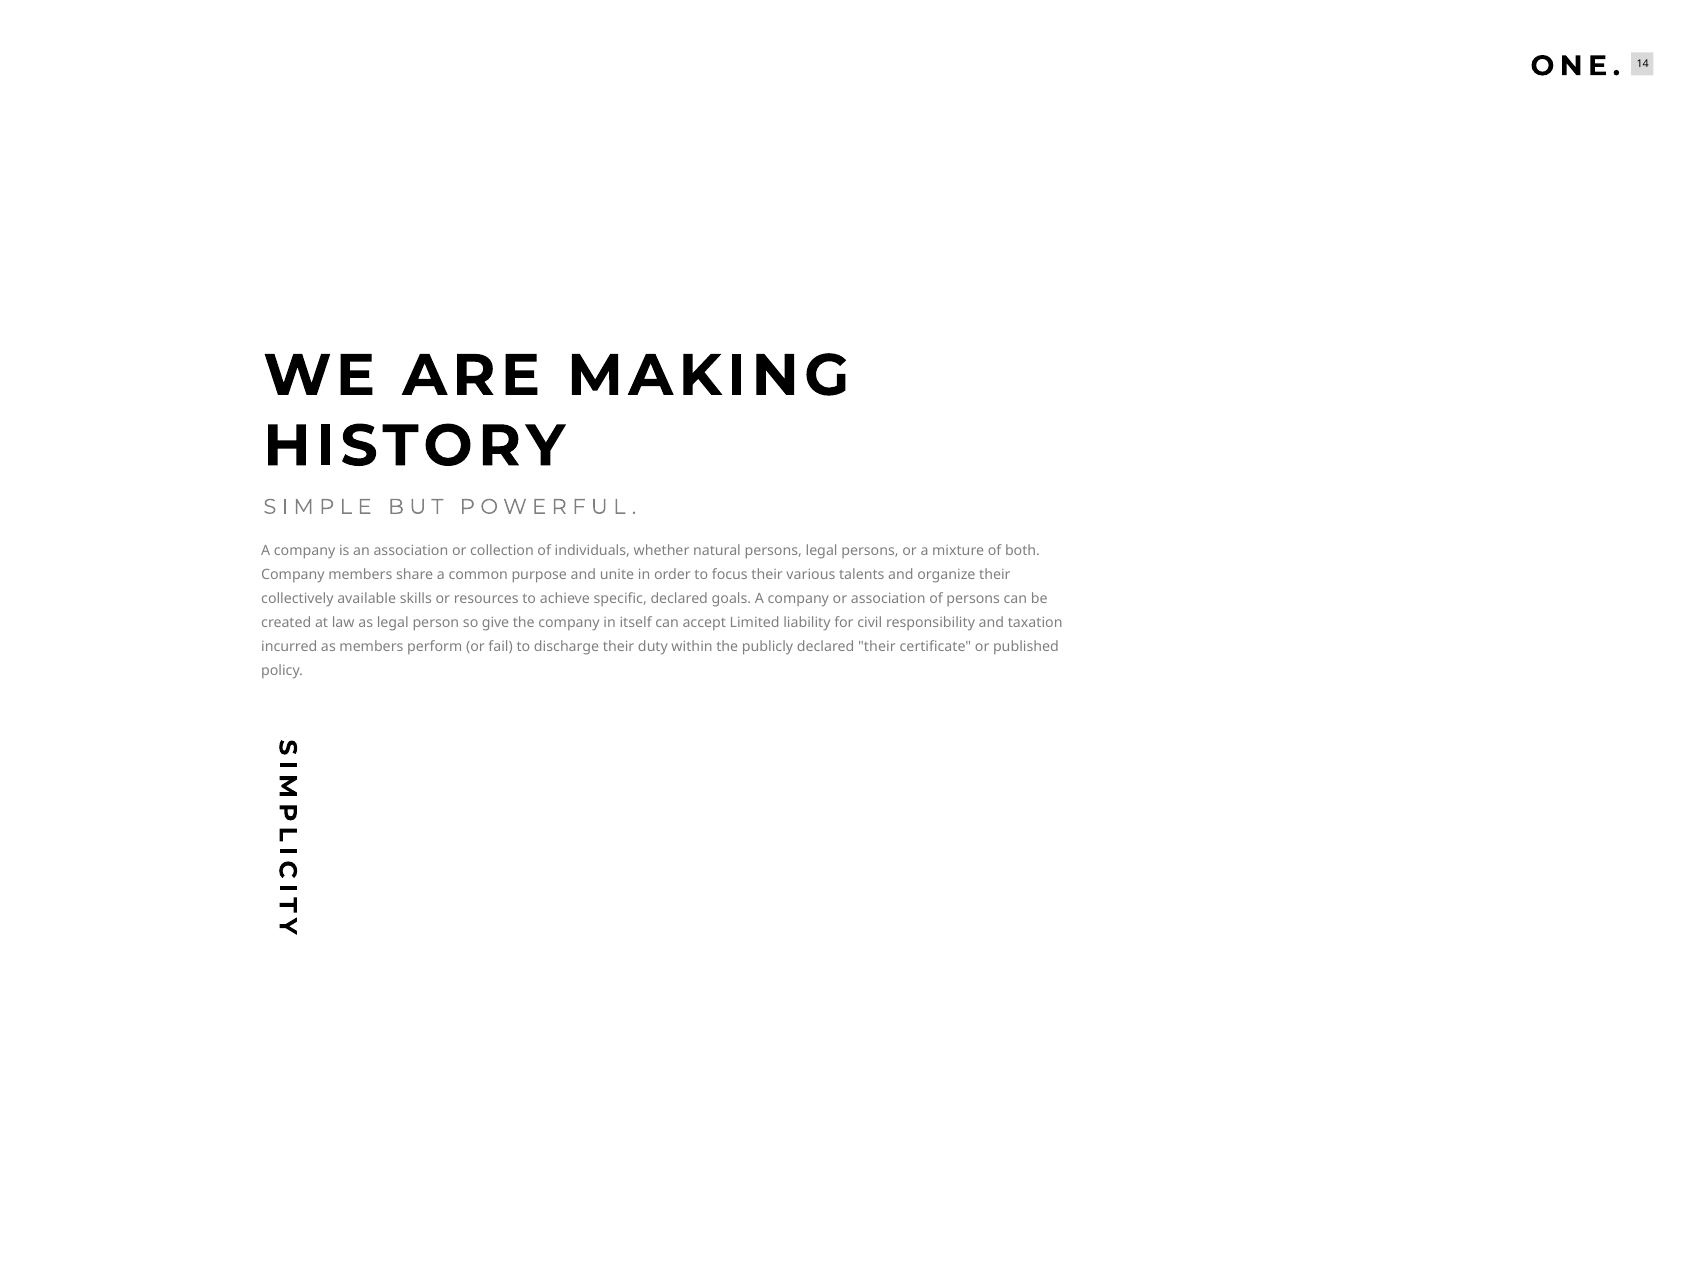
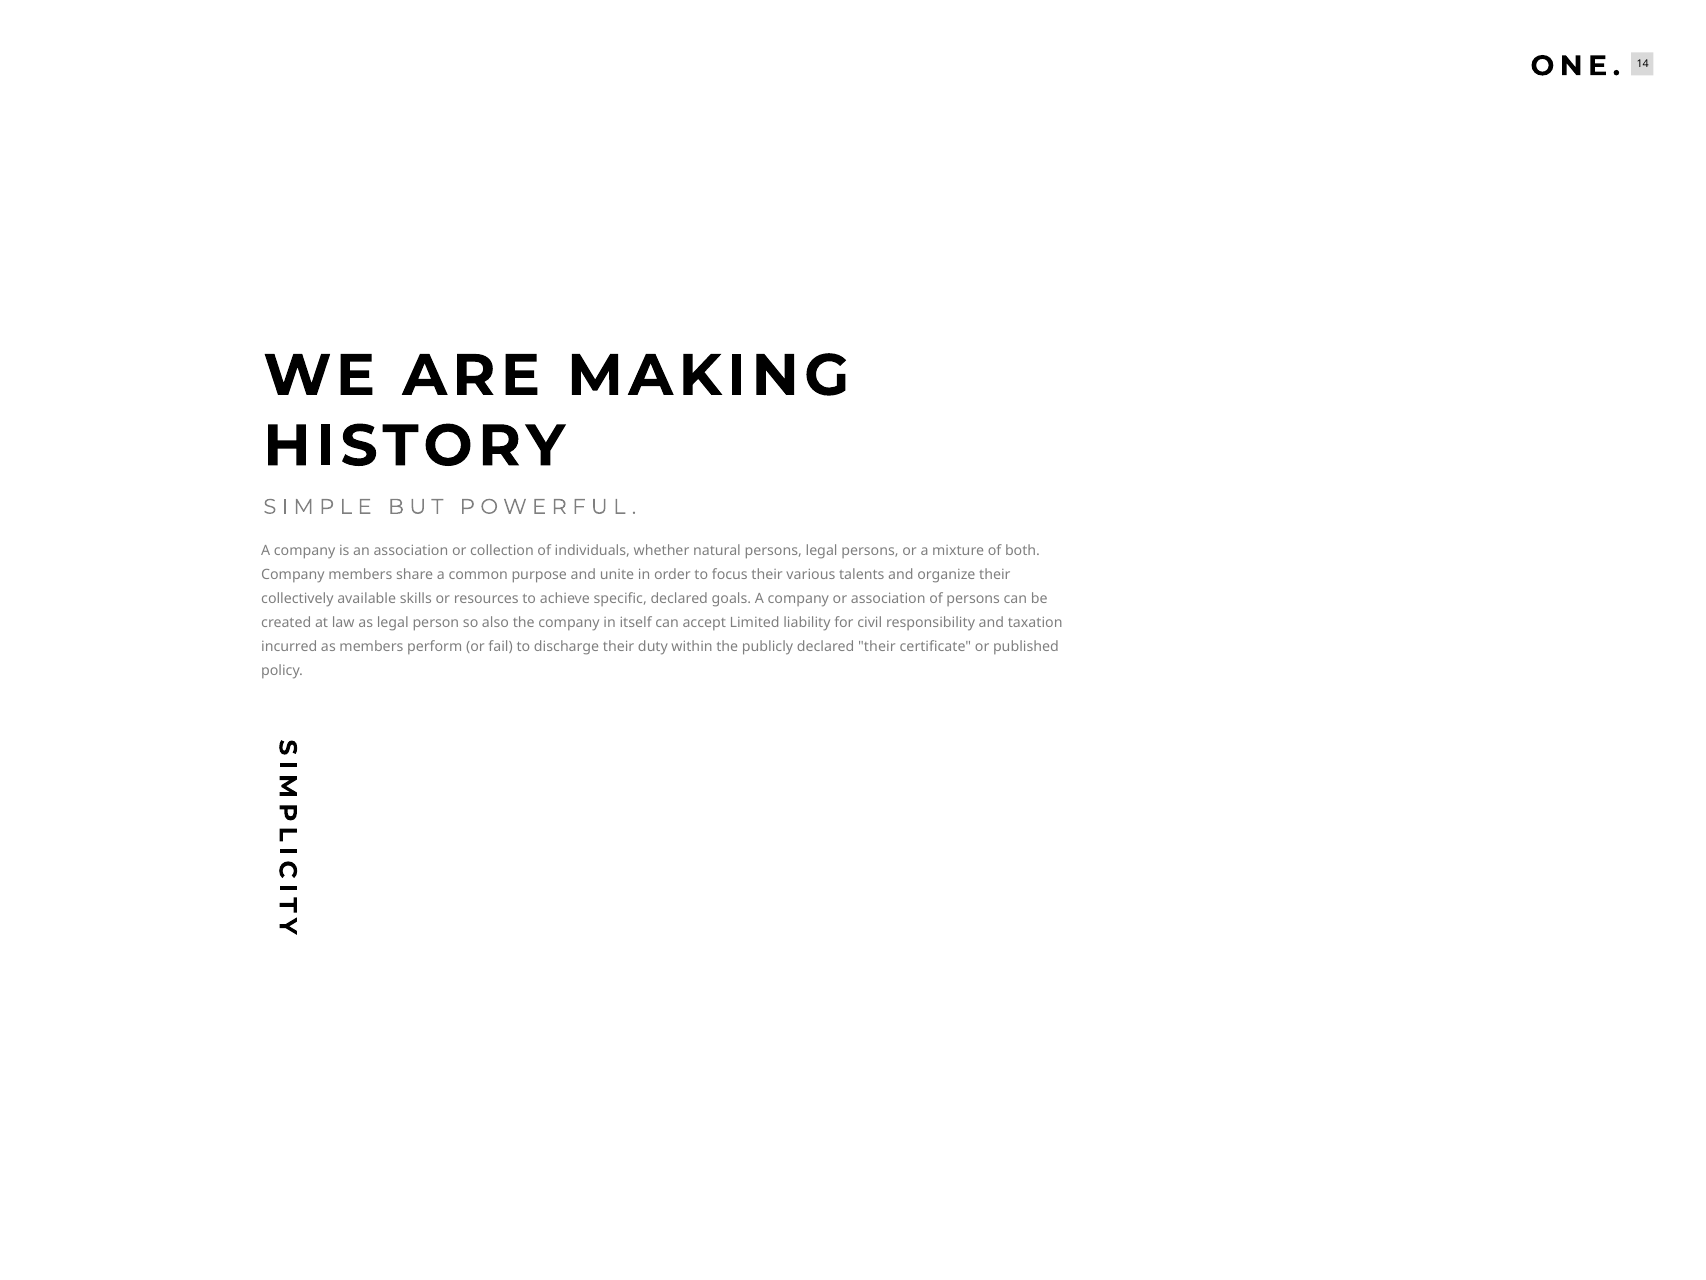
give: give -> also
